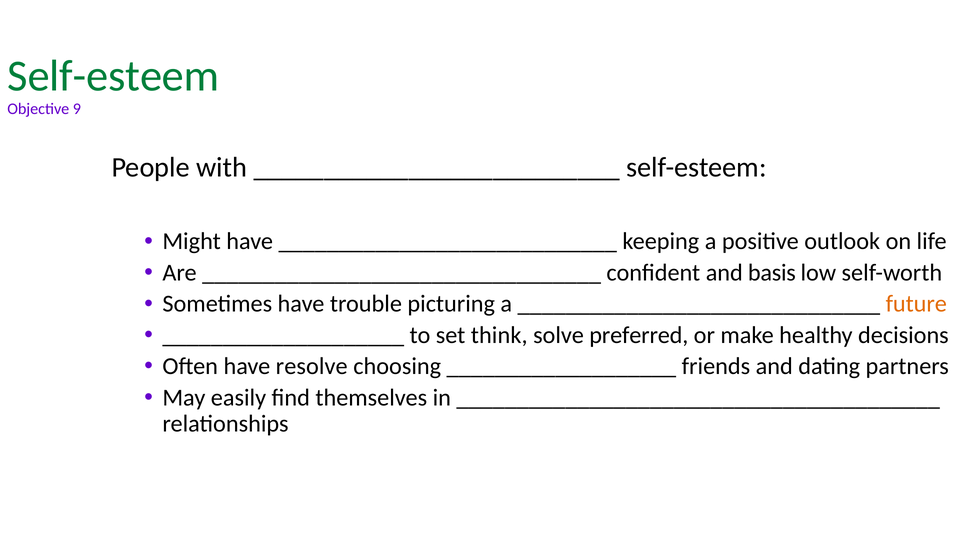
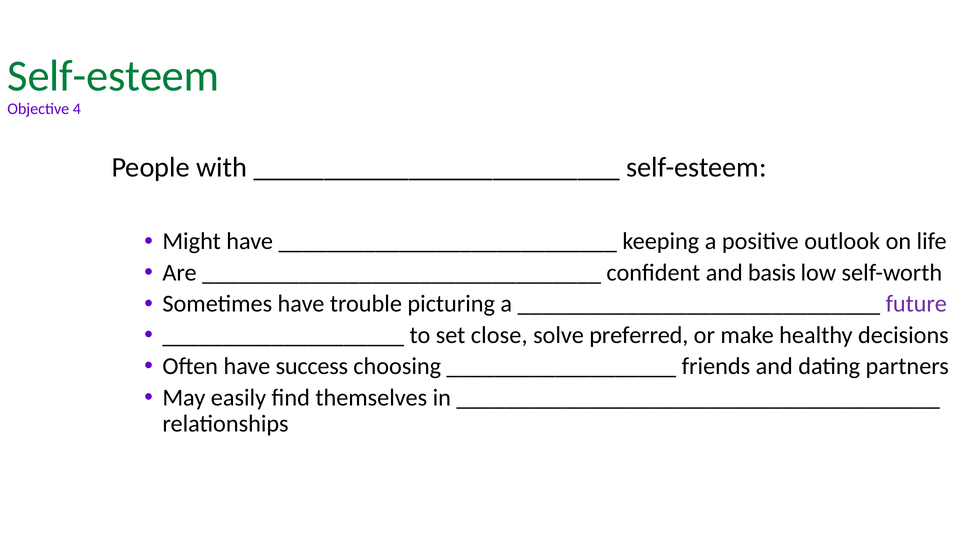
9: 9 -> 4
future colour: orange -> purple
think: think -> close
resolve: resolve -> success
